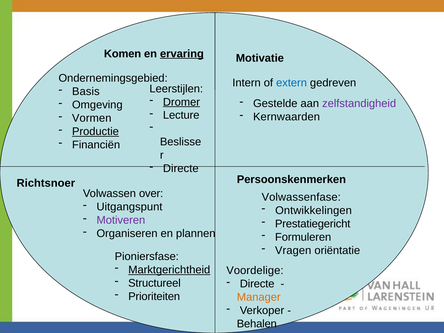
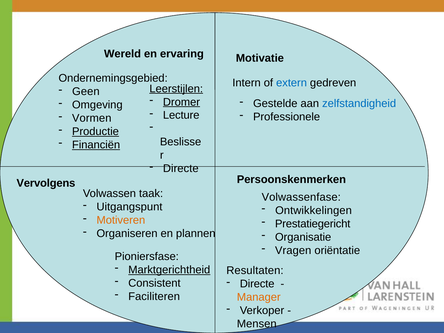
Komen: Komen -> Wereld
ervaring underline: present -> none
Leerstijlen underline: none -> present
Basis: Basis -> Geen
zelfstandigheid colour: purple -> blue
Kernwaarden: Kernwaarden -> Professionele
Financiën underline: none -> present
Richtsnoer: Richtsnoer -> Vervolgens
over: over -> taak
Motiveren colour: purple -> orange
Formuleren: Formuleren -> Organisatie
Voordelige: Voordelige -> Resultaten
Structureel: Structureel -> Consistent
Prioriteiten: Prioriteiten -> Faciliteren
Behalen: Behalen -> Mensen
